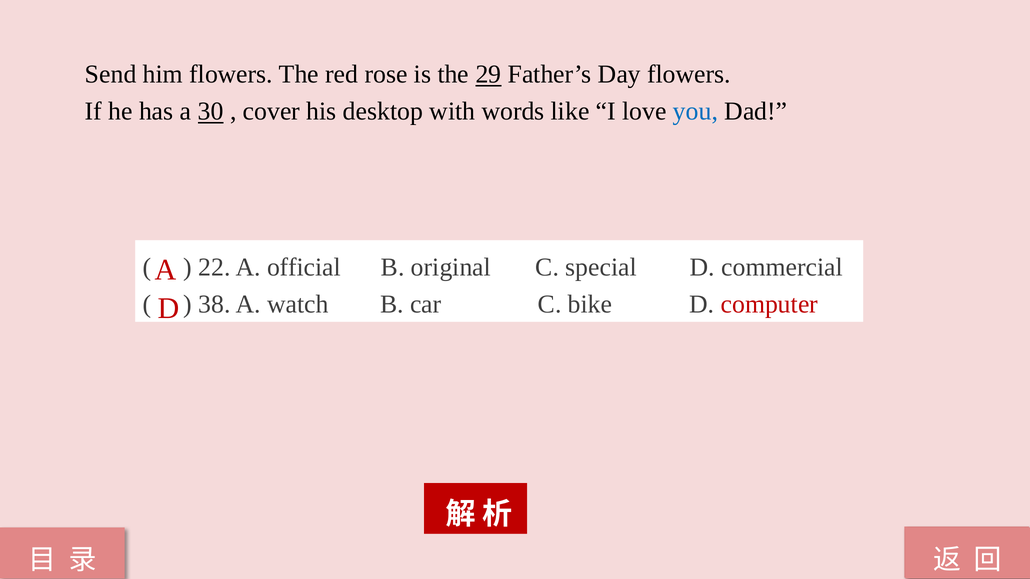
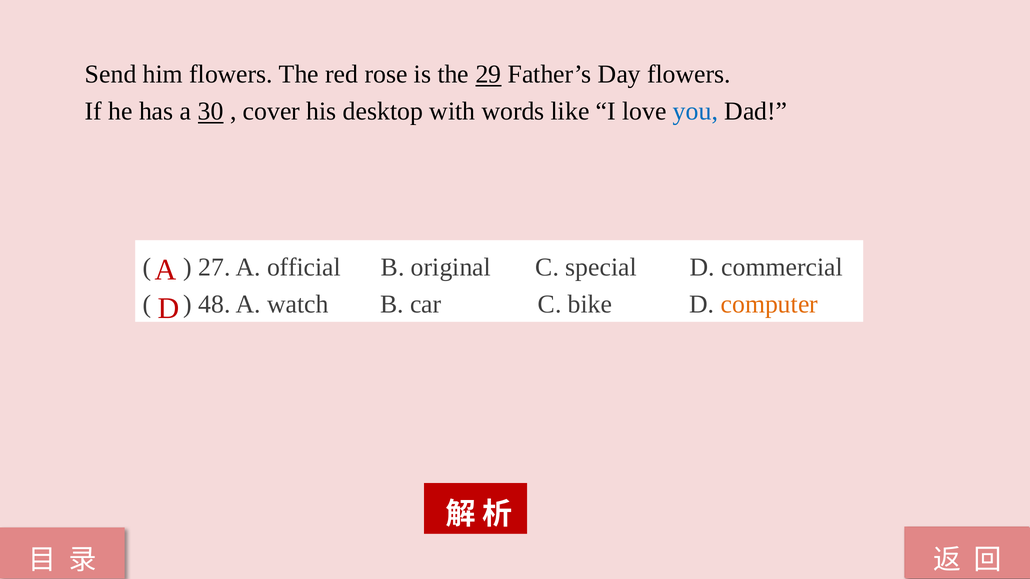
22: 22 -> 27
38: 38 -> 48
computer colour: red -> orange
